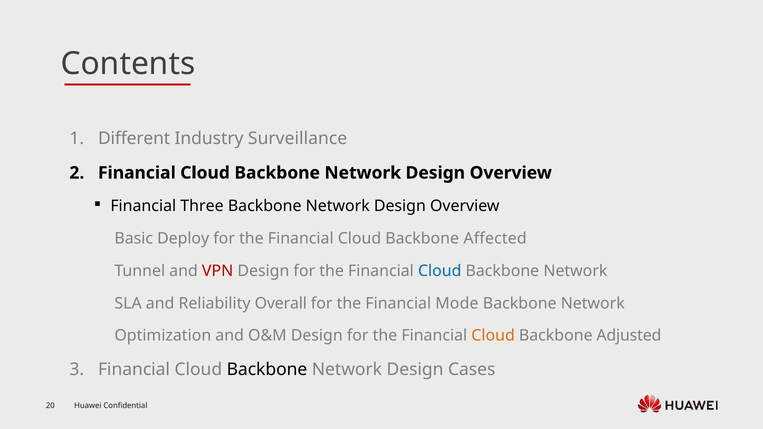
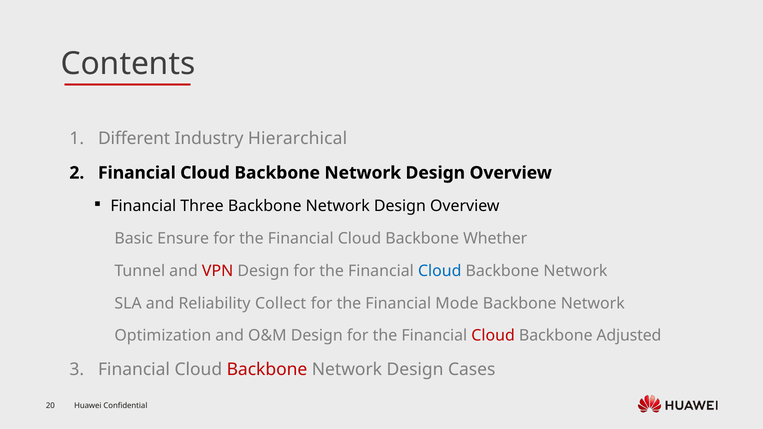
Surveillance: Surveillance -> Hierarchical
Deploy: Deploy -> Ensure
Affected: Affected -> Whether
Overall: Overall -> Collect
Cloud at (493, 336) colour: orange -> red
Backbone at (267, 370) colour: black -> red
